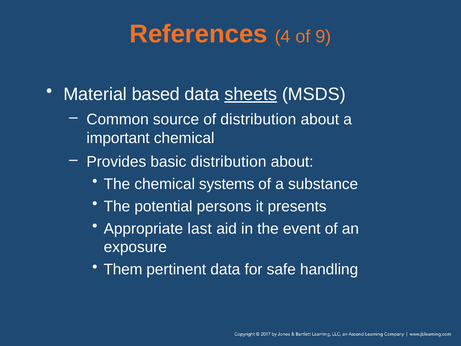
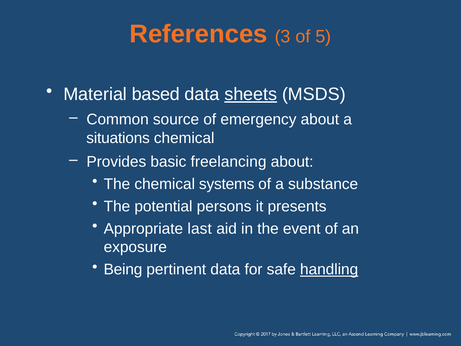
4: 4 -> 3
9: 9 -> 5
of distribution: distribution -> emergency
important: important -> situations
basic distribution: distribution -> freelancing
Them: Them -> Being
handling underline: none -> present
